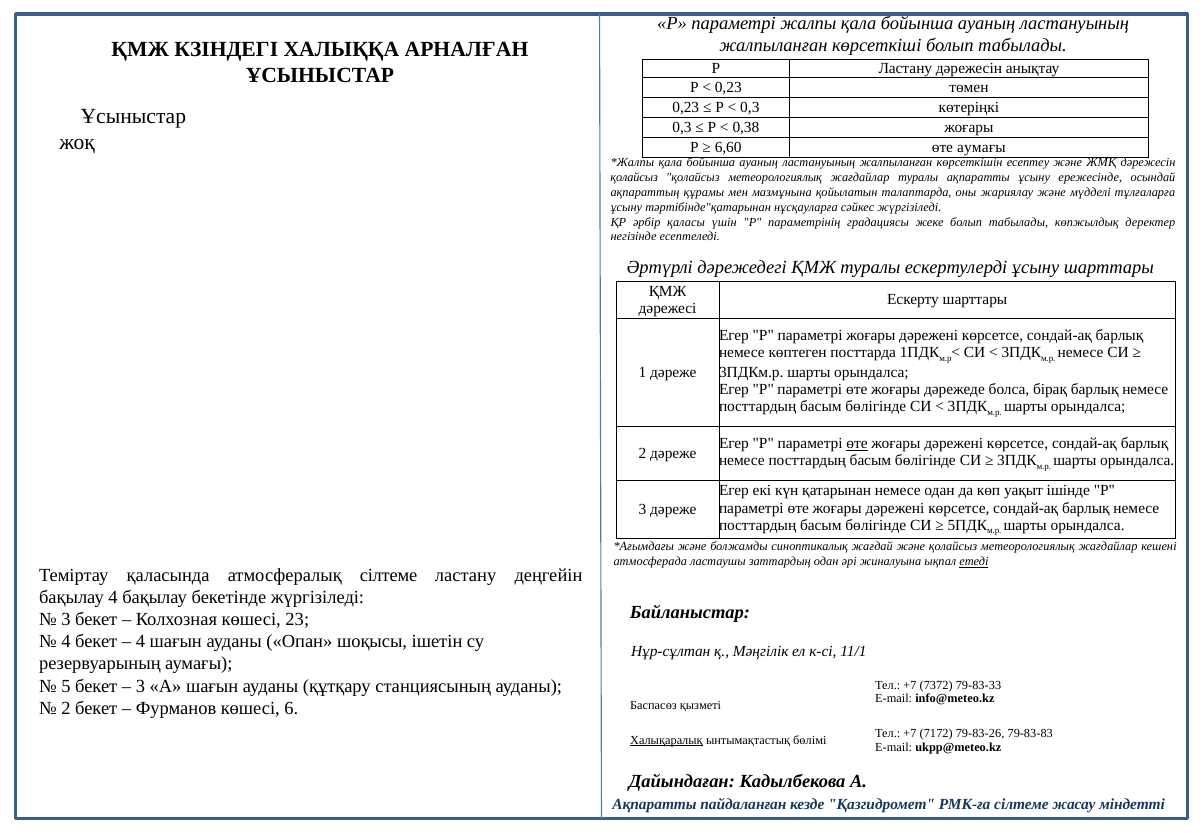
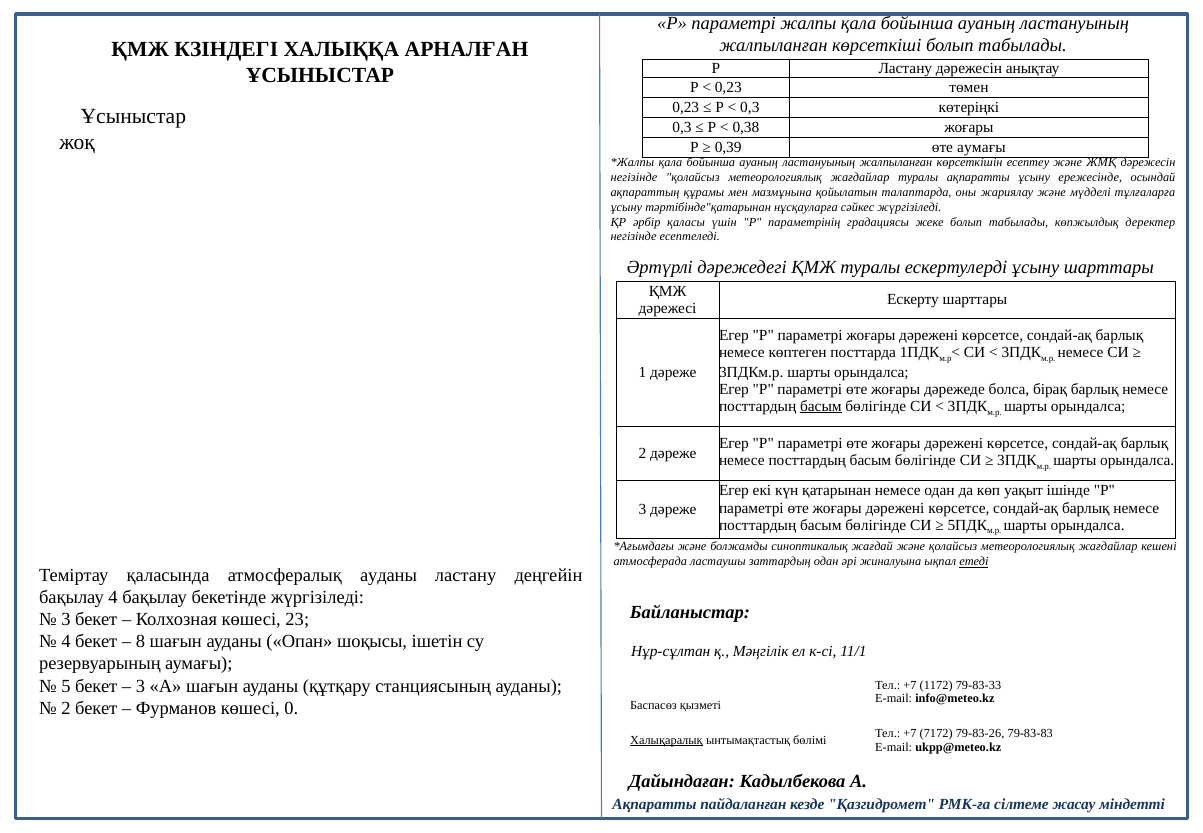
6,60: 6,60 -> 0,39
қолайсыз at (634, 178): қолайсыз -> негізінде
басым at (821, 406) underline: none -> present
өте at (857, 443) underline: present -> none
атмосфералық сілтеме: сілтеме -> ауданы
4 at (140, 642): 4 -> 8
7372: 7372 -> 1172
6: 6 -> 0
